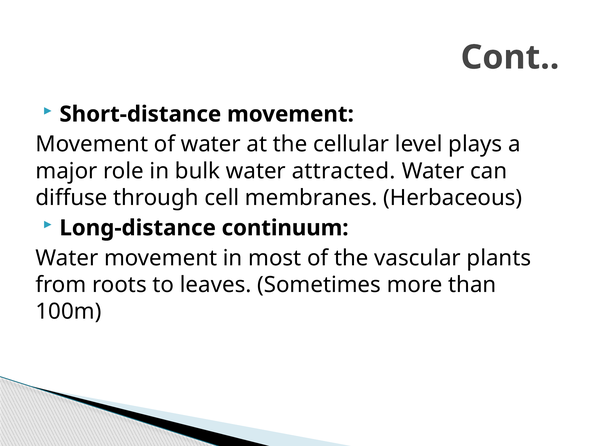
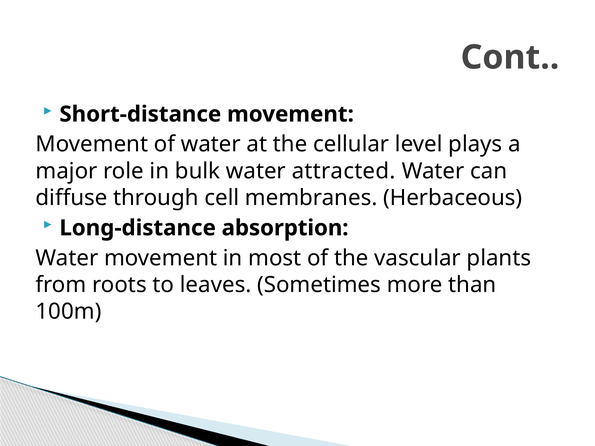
continuum: continuum -> absorption
